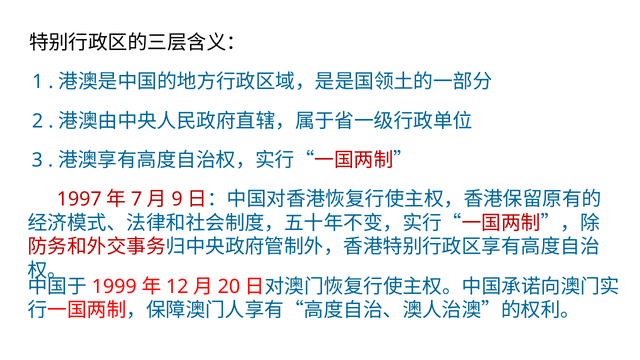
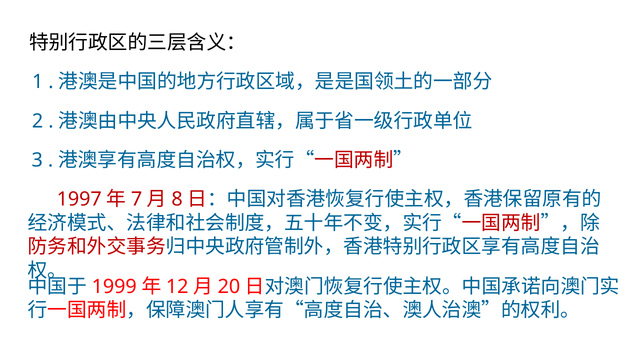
9: 9 -> 8
